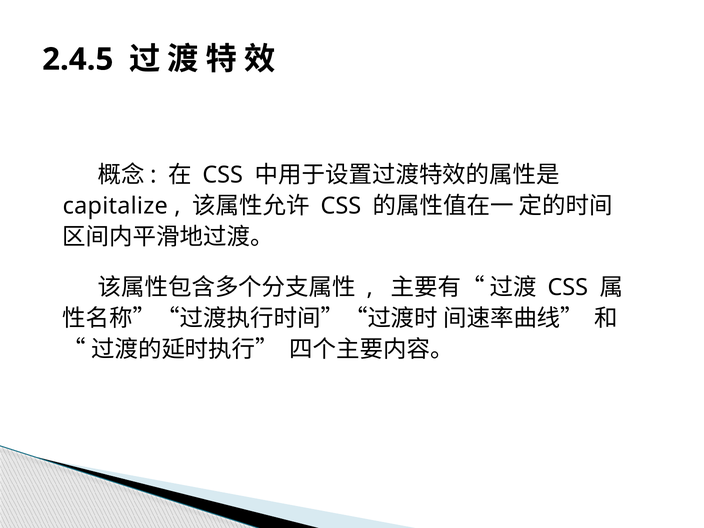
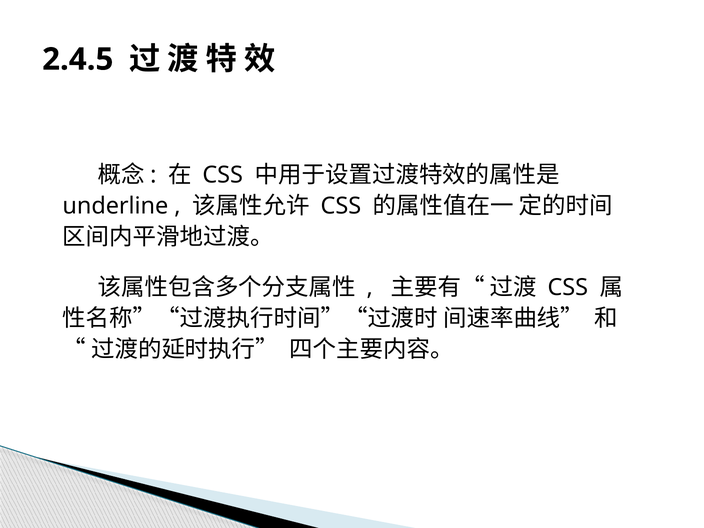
capitalize: capitalize -> underline
